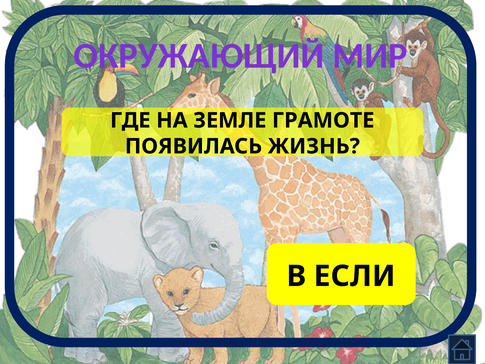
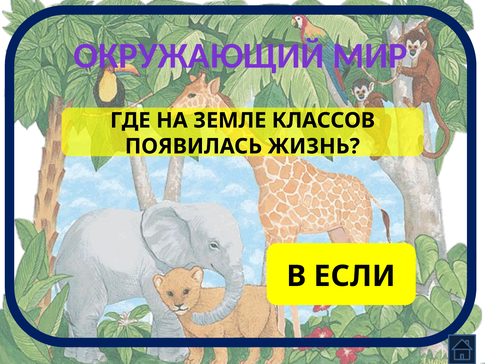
ГРАМОТЕ: ГРАМОТЕ -> КЛАССОВ
